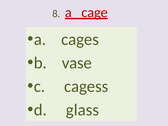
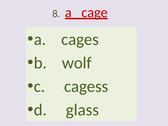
vase: vase -> wolf
